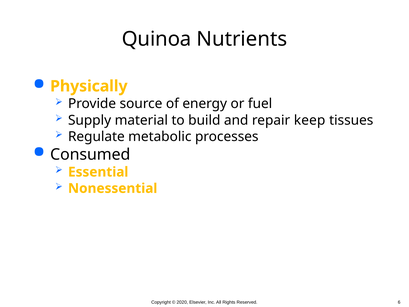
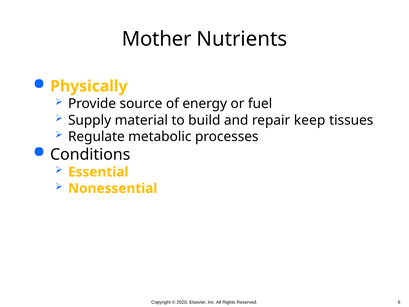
Quinoa: Quinoa -> Mother
Consumed: Consumed -> Conditions
